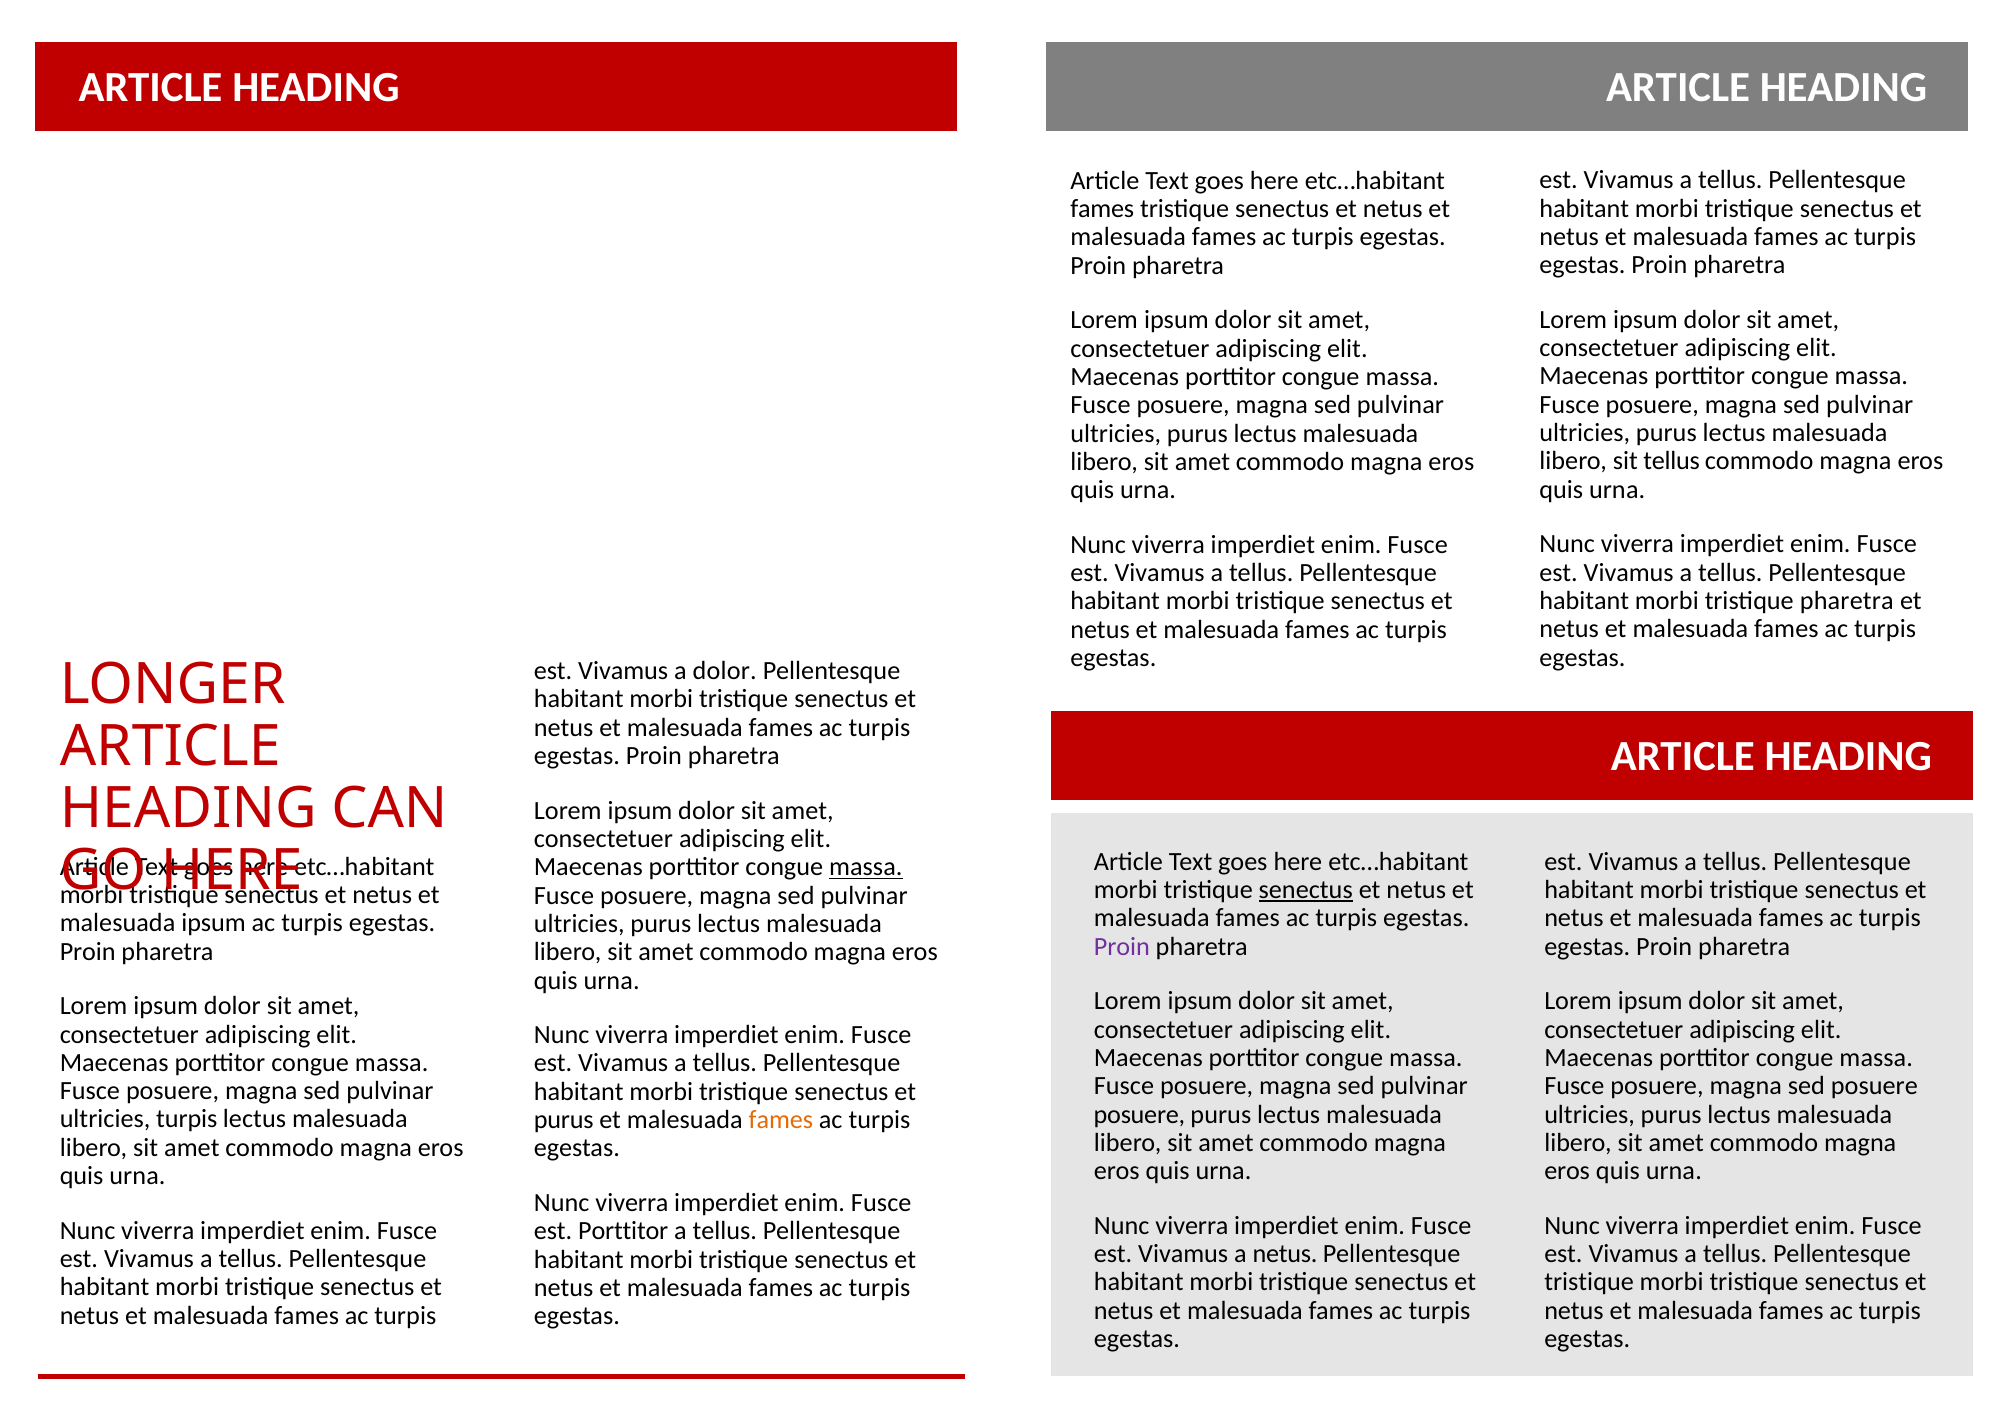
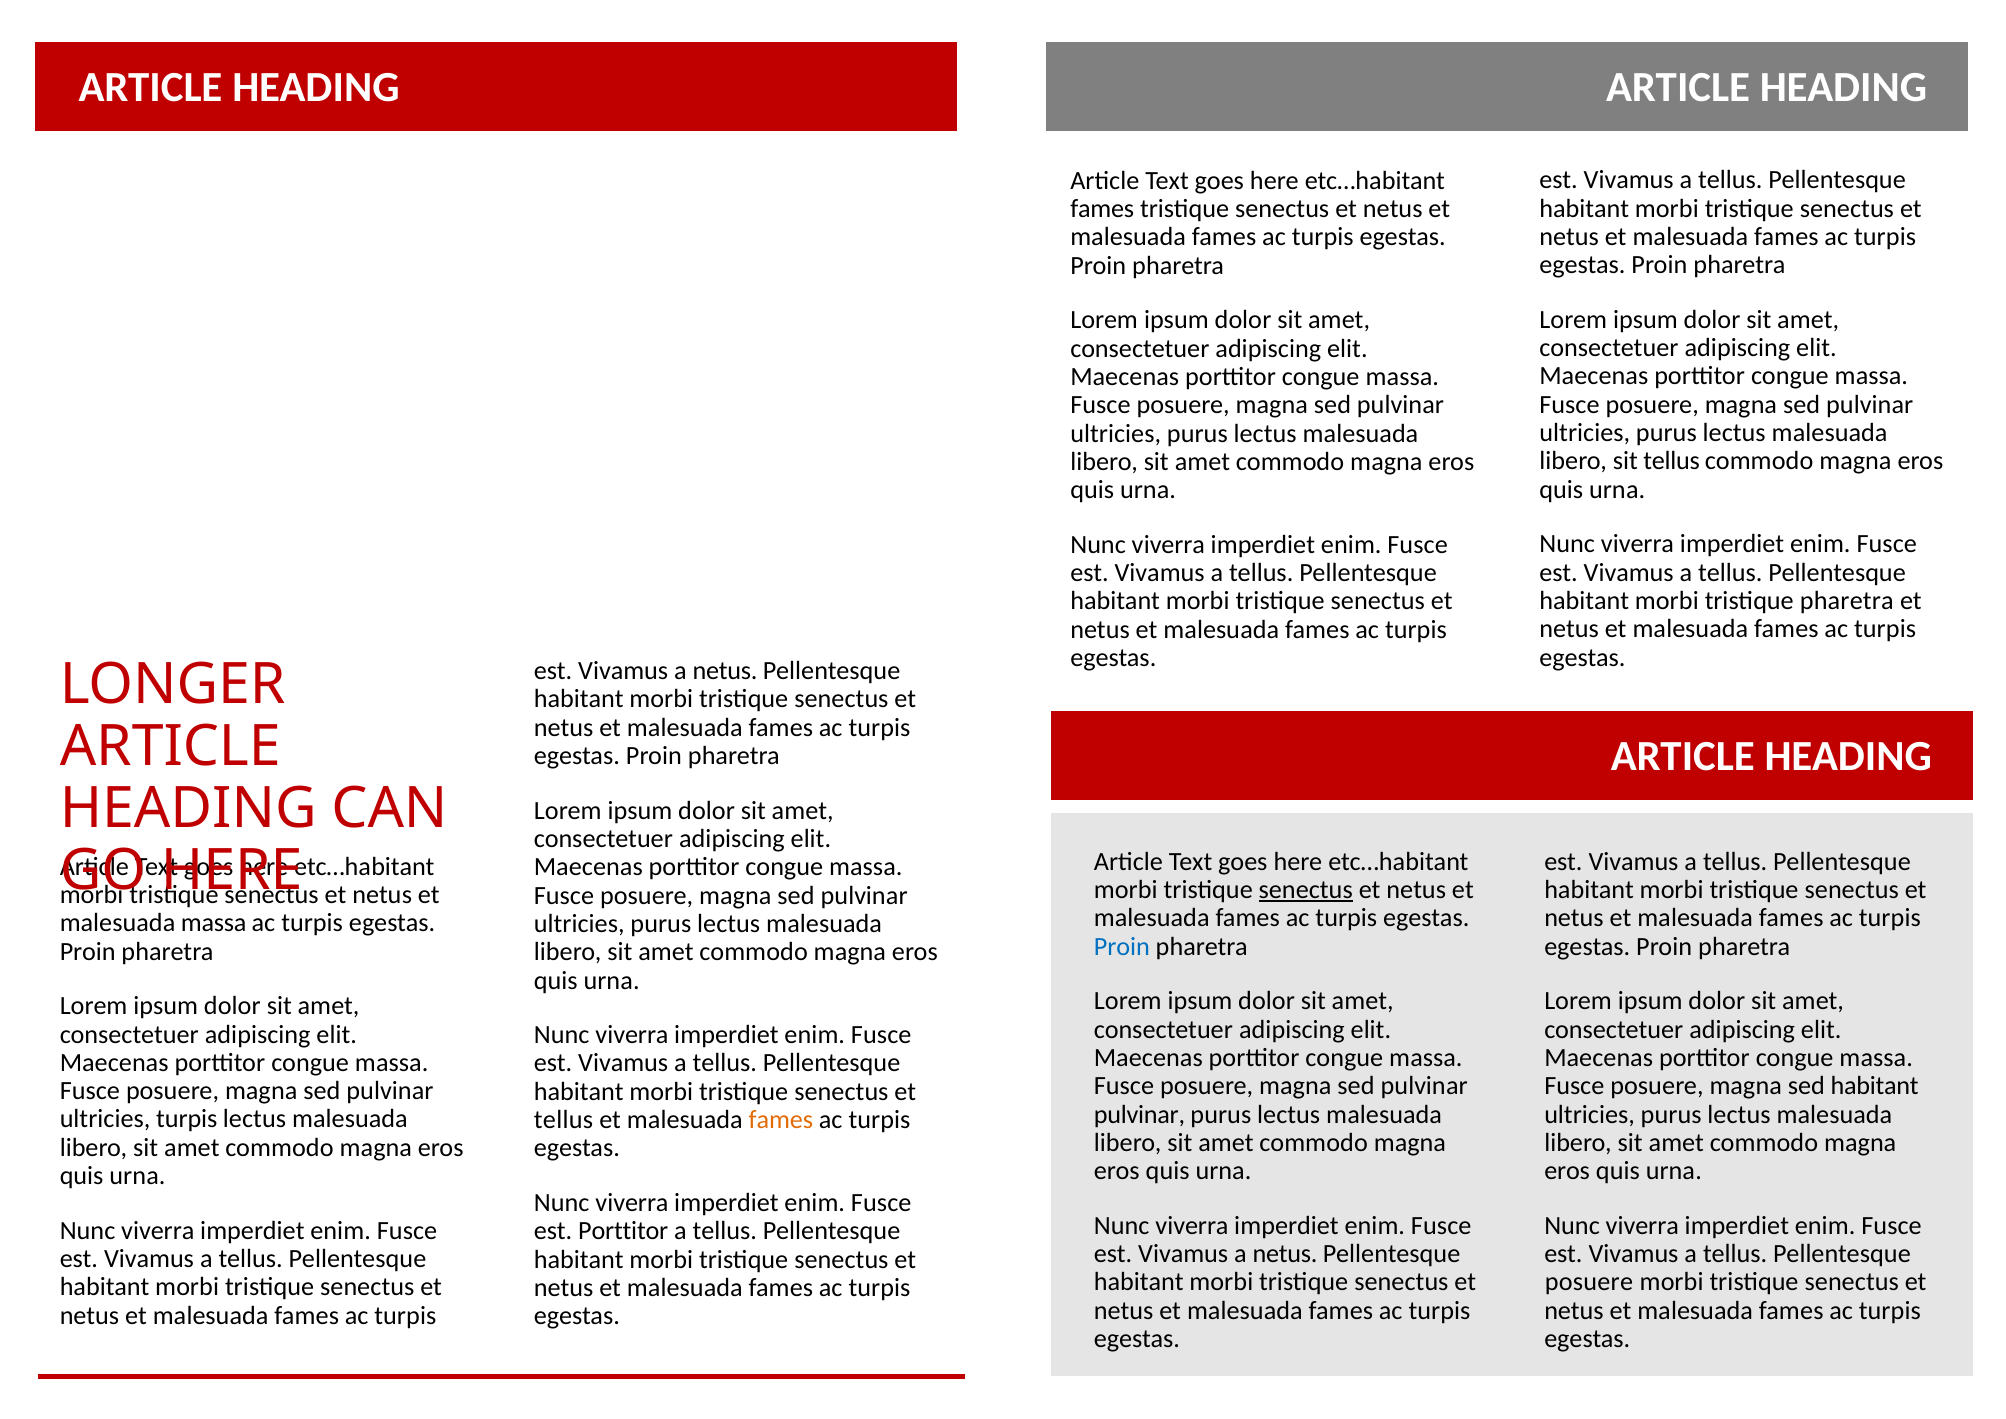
dolor at (725, 671): dolor -> netus
massa at (866, 867) underline: present -> none
malesuada ipsum: ipsum -> massa
Proin at (1122, 946) colour: purple -> blue
sed posuere: posuere -> habitant
posuere at (1139, 1114): posuere -> pulvinar
purus at (564, 1119): purus -> tellus
tristique at (1589, 1282): tristique -> posuere
